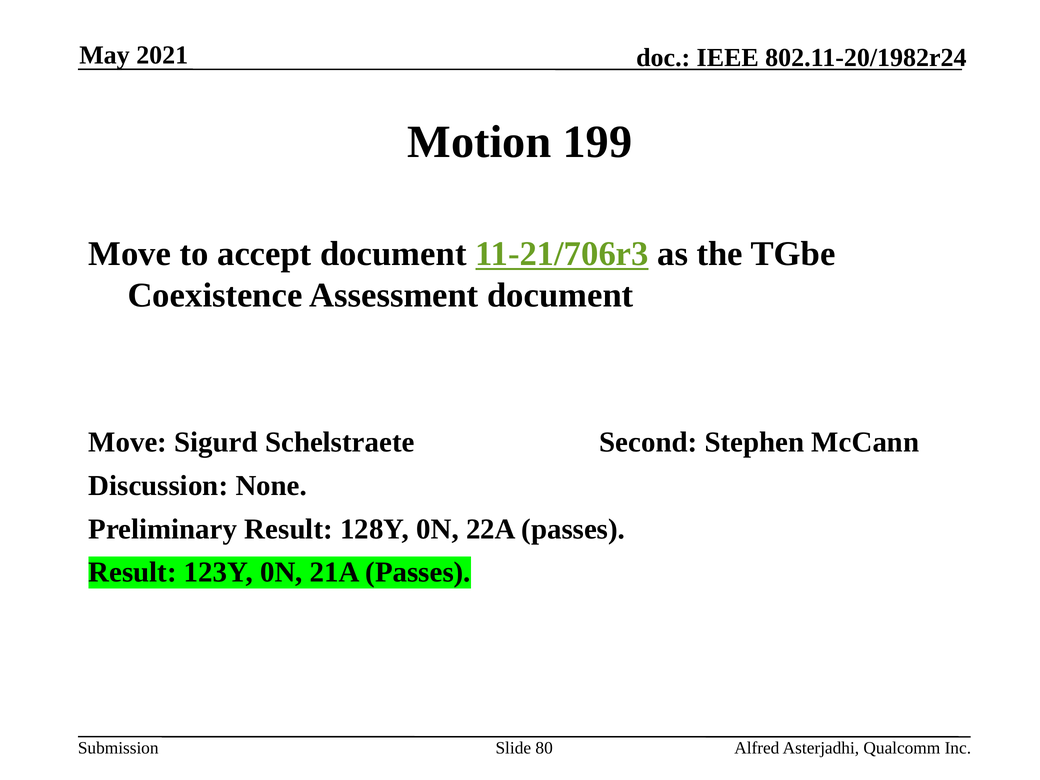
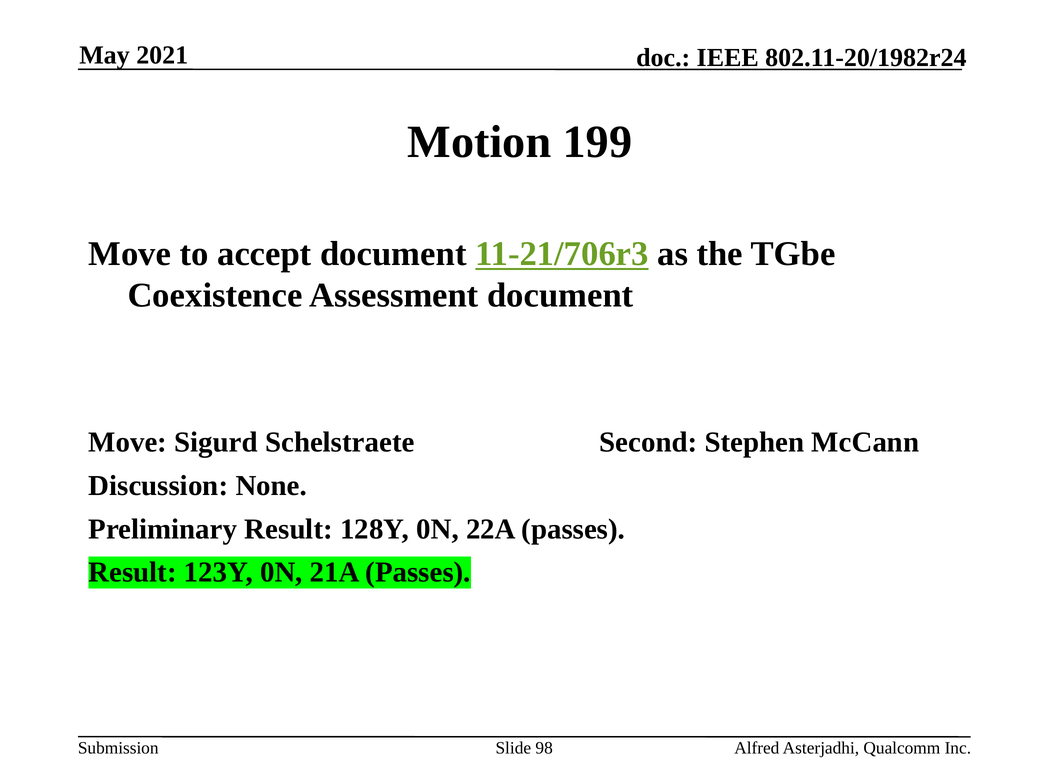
80: 80 -> 98
